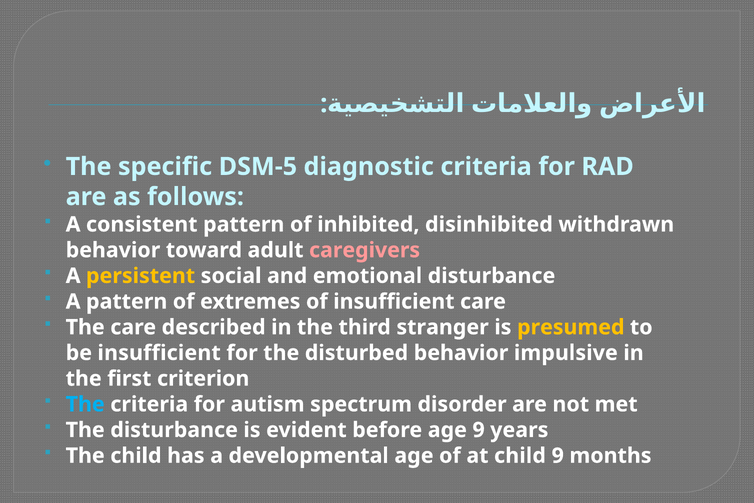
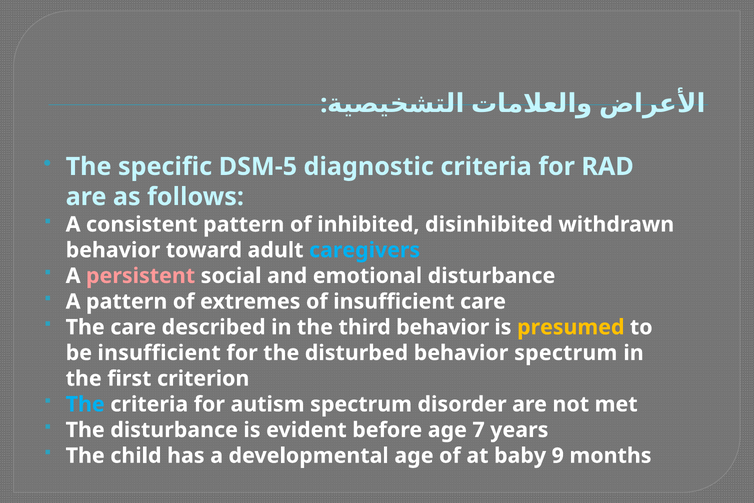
caregivers colour: pink -> light blue
persistent colour: yellow -> pink
third stranger: stranger -> behavior
behavior impulsive: impulsive -> spectrum
age 9: 9 -> 7
at child: child -> baby
